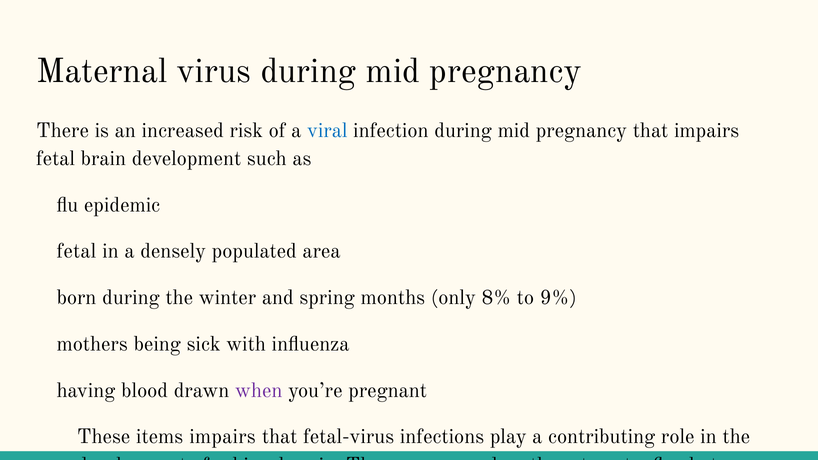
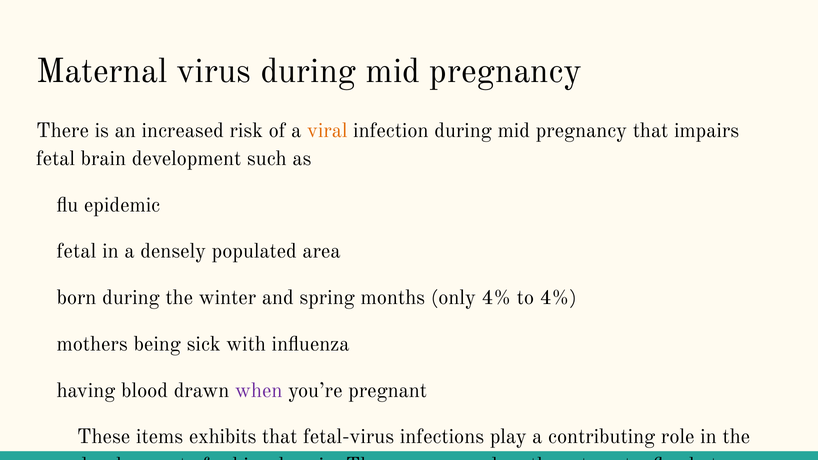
viral colour: blue -> orange
only 8%: 8% -> 4%
to 9%: 9% -> 4%
items impairs: impairs -> exhibits
